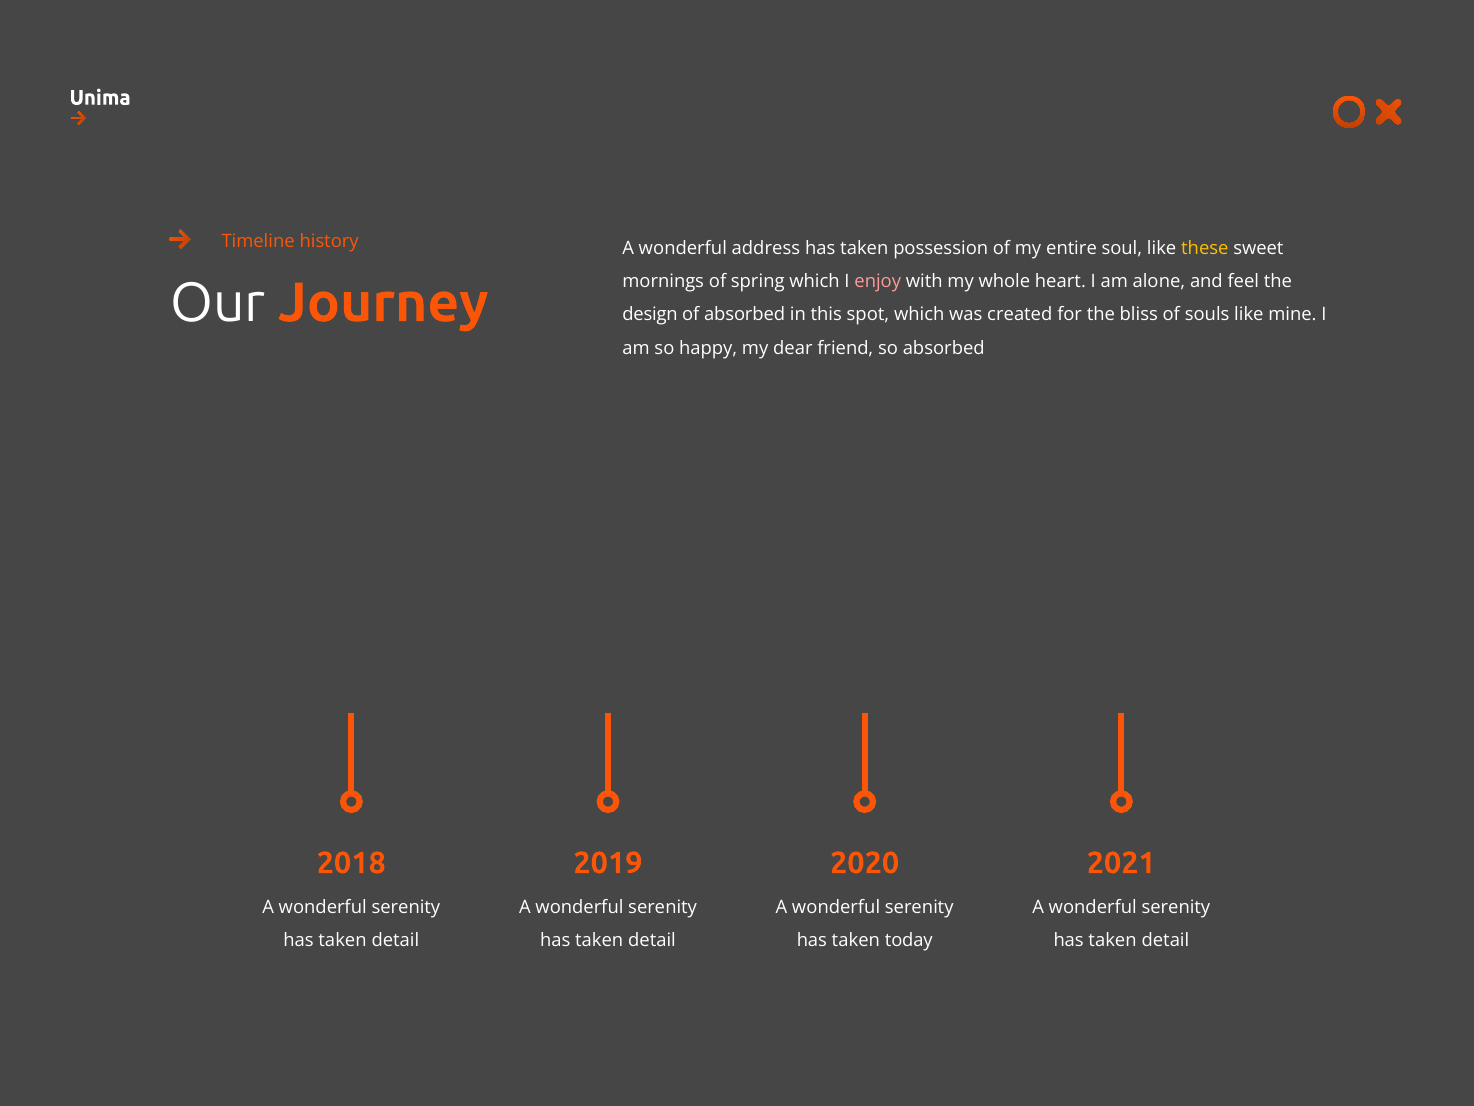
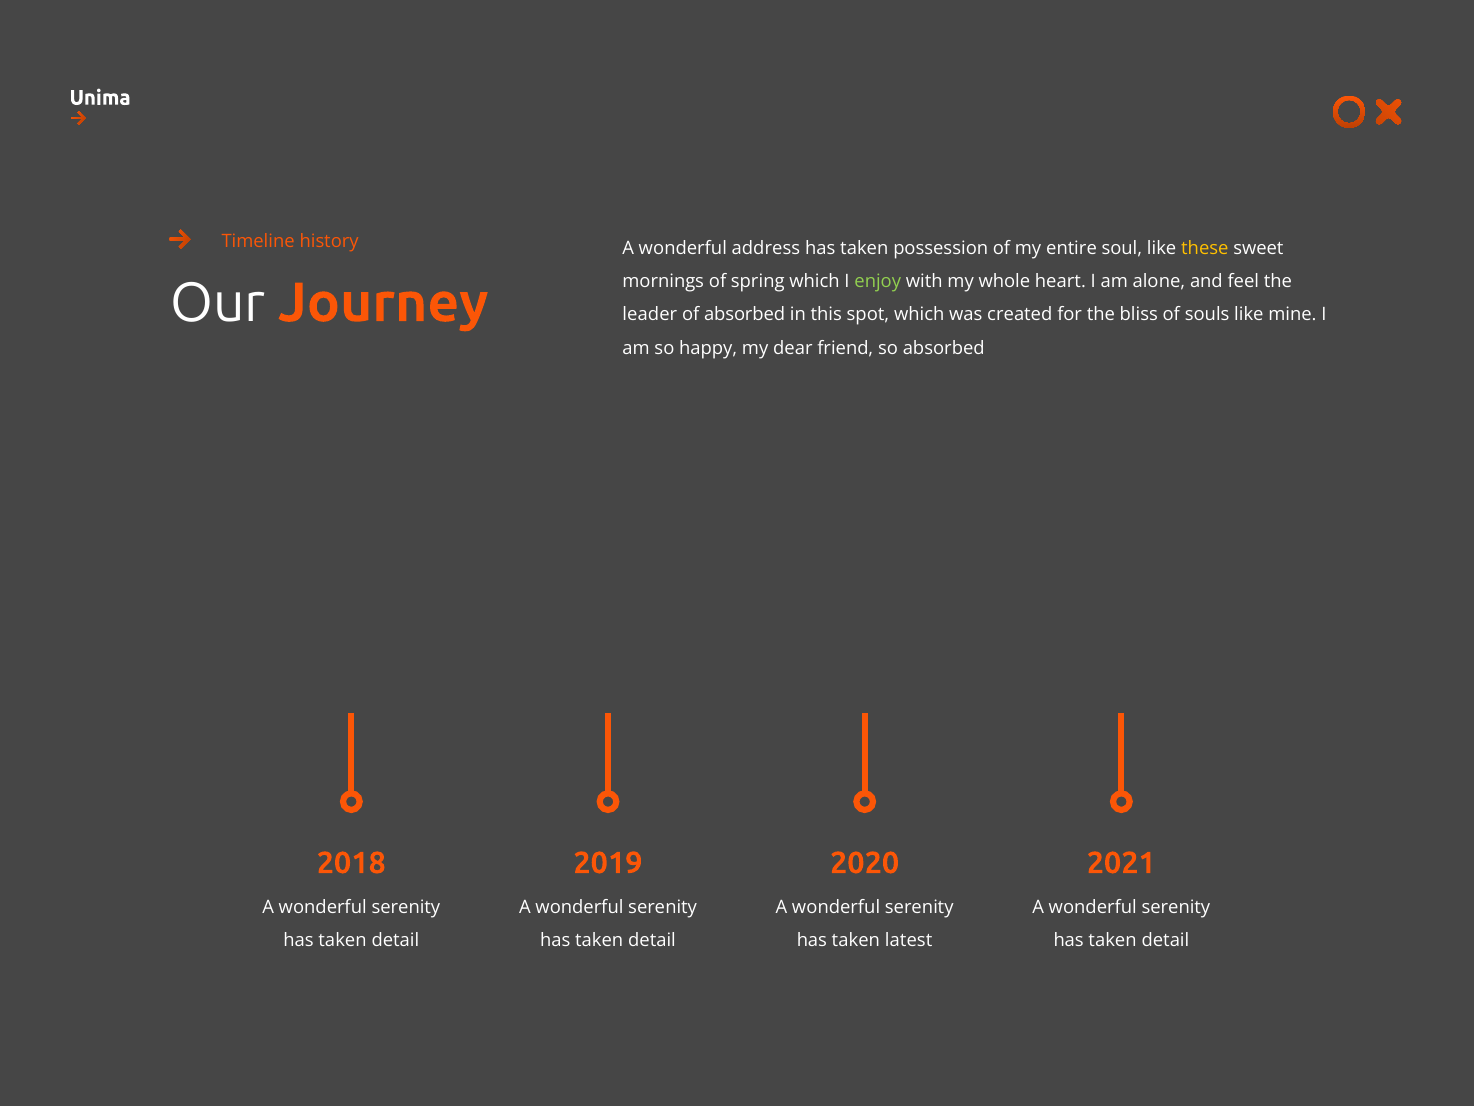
enjoy colour: pink -> light green
design: design -> leader
today: today -> latest
